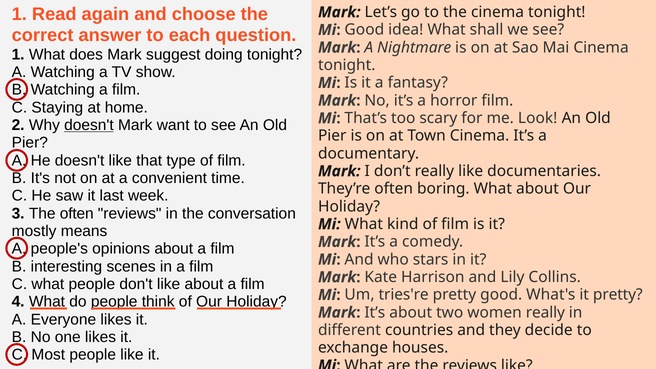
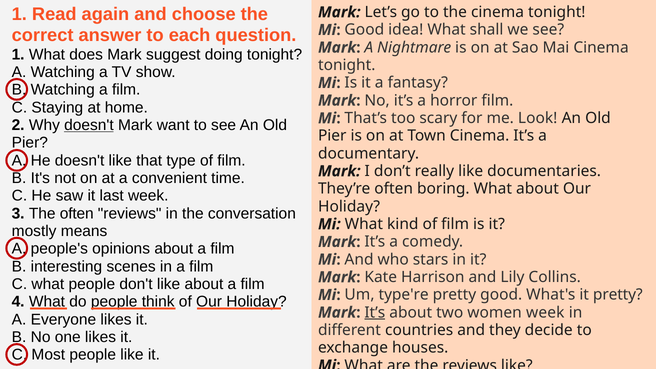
tries're: tries're -> type're
It’s at (375, 313) underline: none -> present
women really: really -> week
